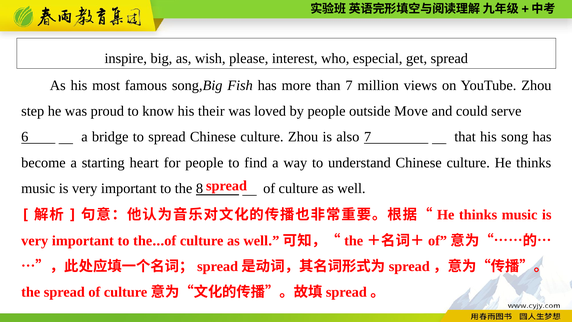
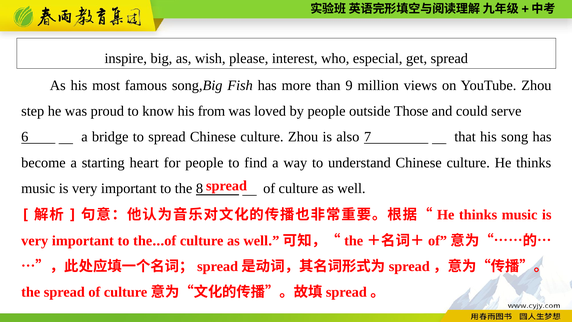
than 7: 7 -> 9
their: their -> from
Move: Move -> Those
